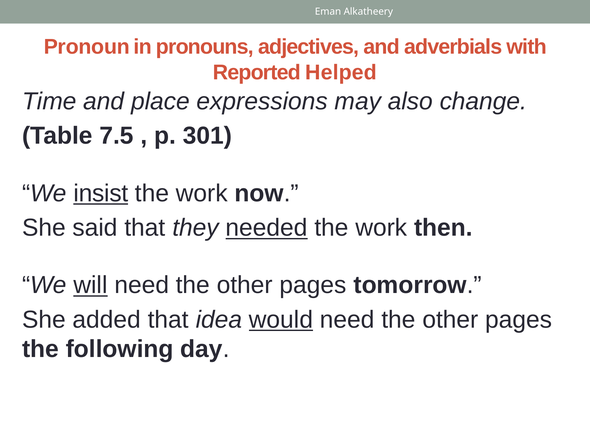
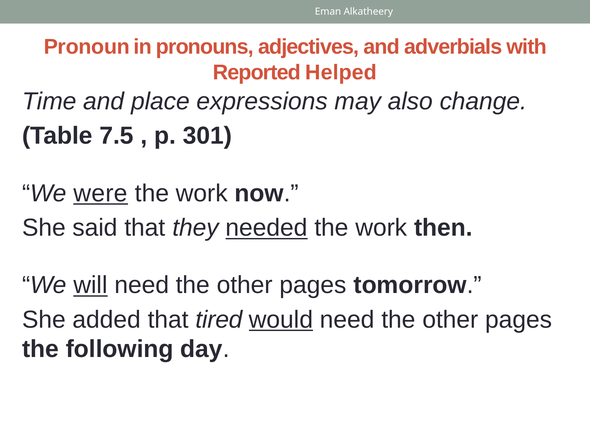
insist: insist -> were
idea: idea -> tired
